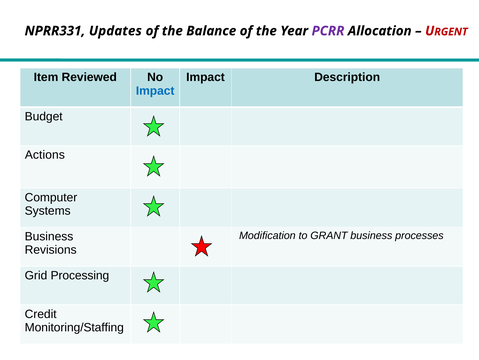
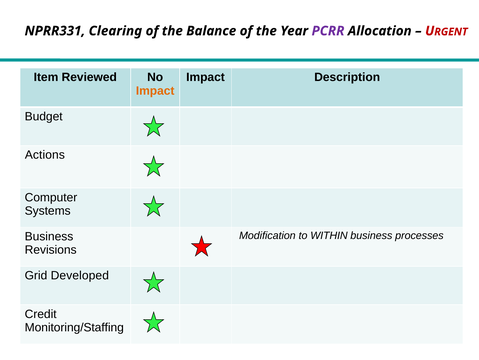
Updates: Updates -> Clearing
Impact at (155, 91) colour: blue -> orange
GRANT: GRANT -> WITHIN
Processing: Processing -> Developed
